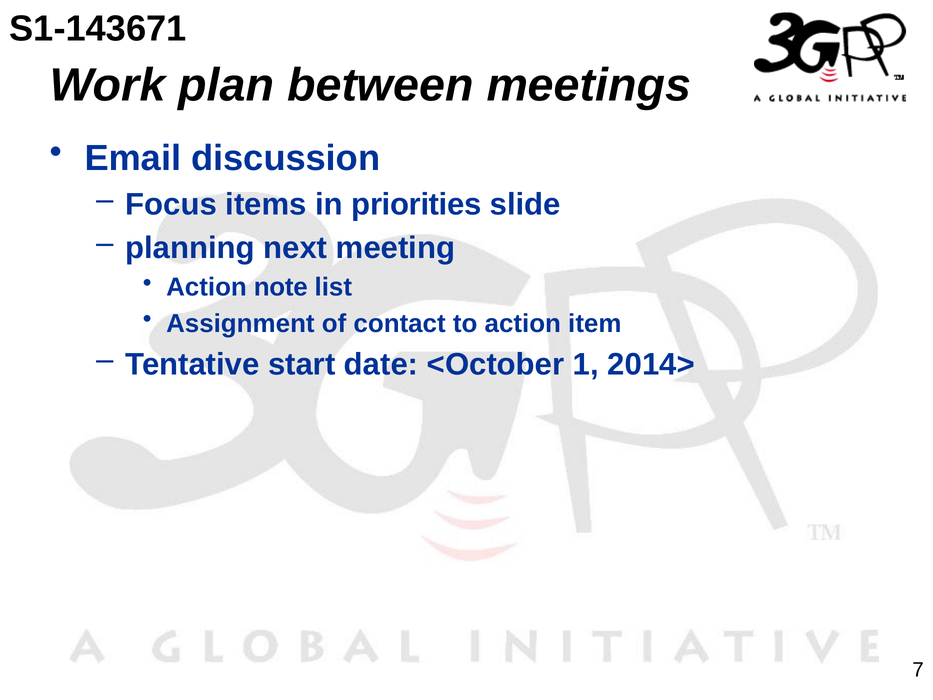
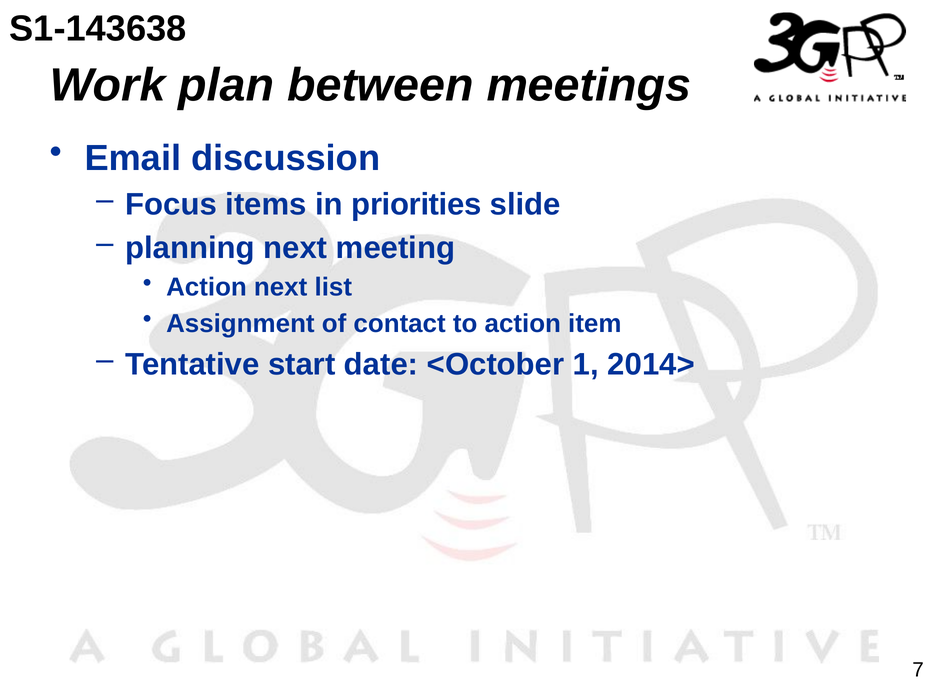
S1-143671: S1-143671 -> S1-143638
Action note: note -> next
